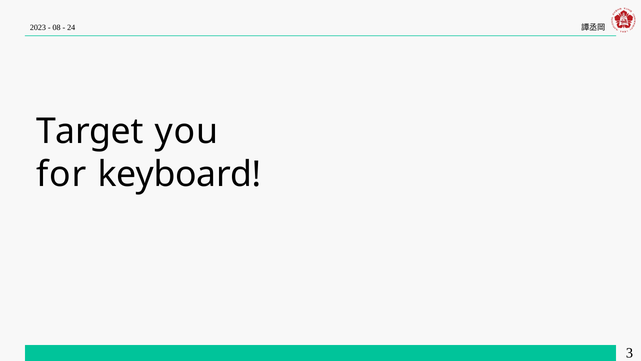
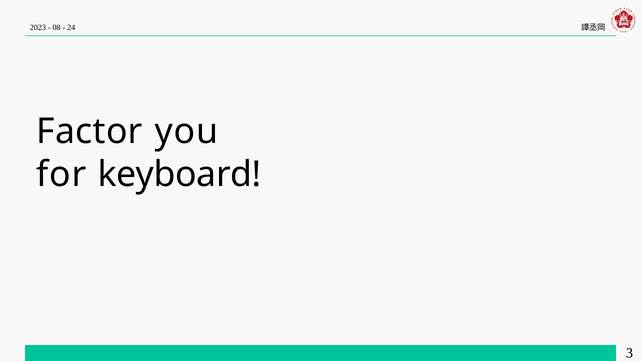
Target: Target -> Factor
